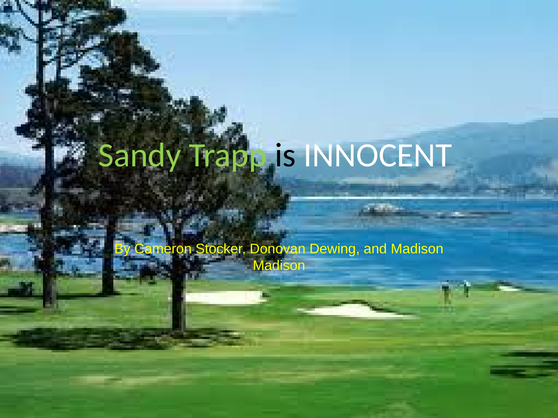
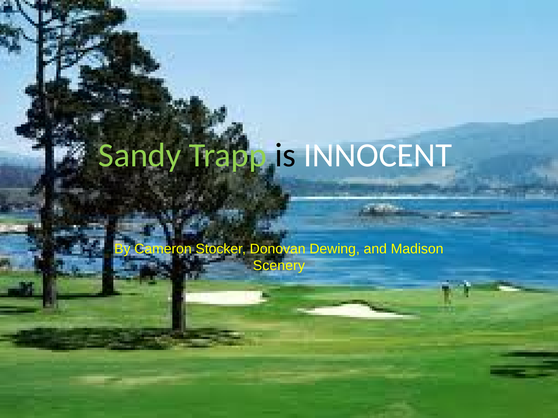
Madison at (279, 266): Madison -> Scenery
